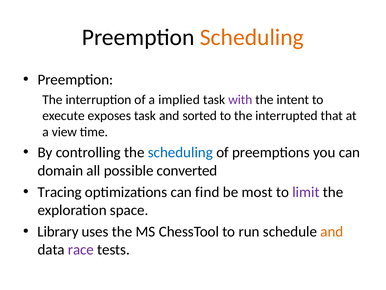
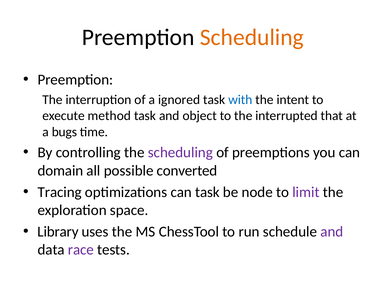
implied: implied -> ignored
with colour: purple -> blue
exposes: exposes -> method
sorted: sorted -> object
view: view -> bugs
scheduling at (180, 152) colour: blue -> purple
can find: find -> task
most: most -> node
and at (332, 231) colour: orange -> purple
